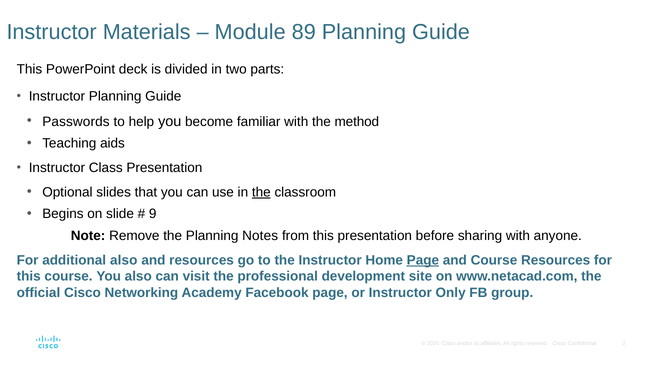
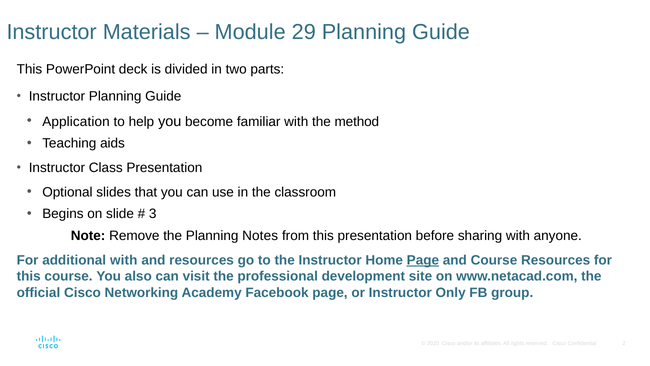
89: 89 -> 29
Passwords: Passwords -> Application
the at (261, 192) underline: present -> none
9: 9 -> 3
additional also: also -> with
